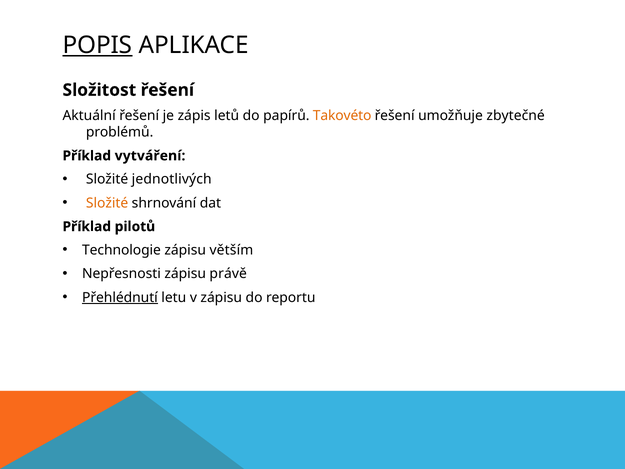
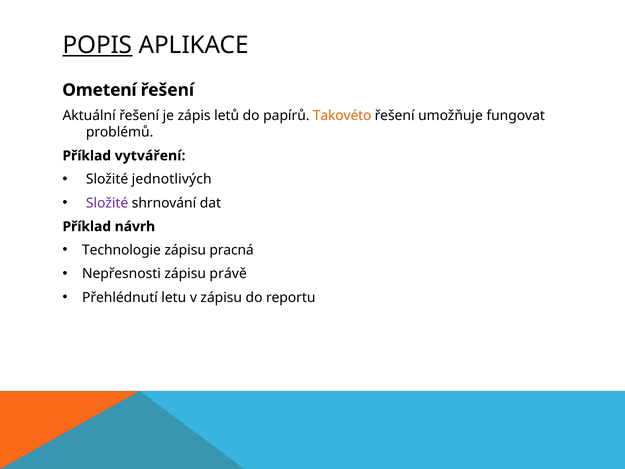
Složitost: Složitost -> Ometení
zbytečné: zbytečné -> fungovat
Složité at (107, 203) colour: orange -> purple
pilotů: pilotů -> návrh
větším: větším -> pracná
Přehlédnutí underline: present -> none
